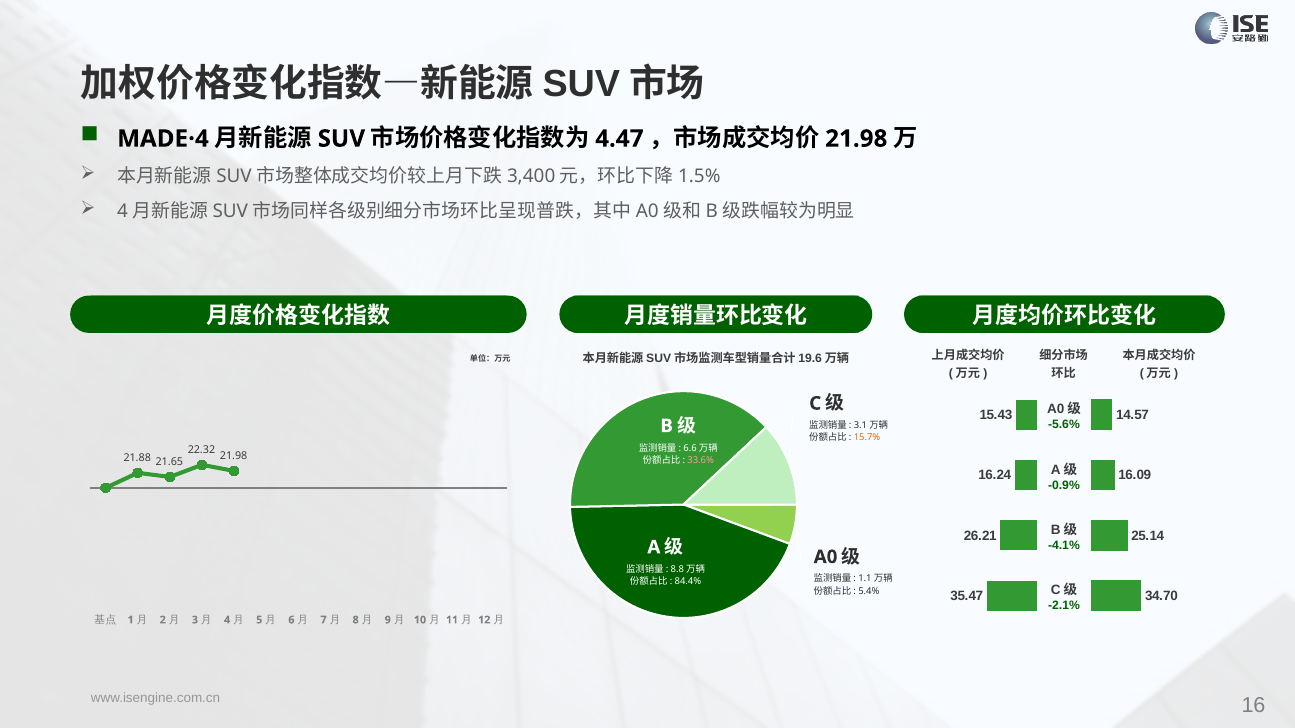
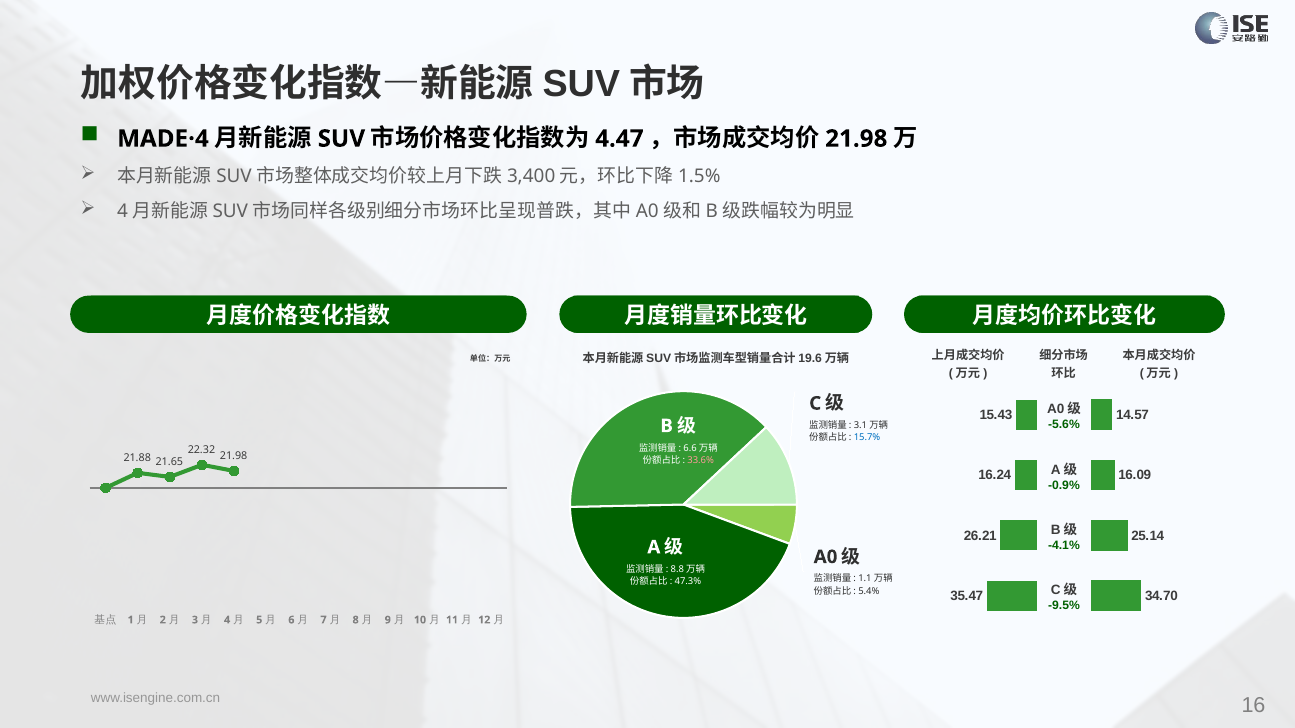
15.7% colour: orange -> blue
84.4%: 84.4% -> 47.3%
-2.1%: -2.1% -> -9.5%
